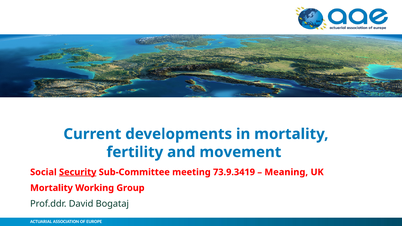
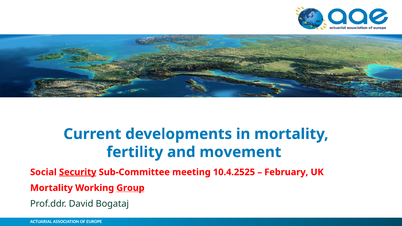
73.9.3419: 73.9.3419 -> 10.4.2525
Meaning: Meaning -> February
Group underline: none -> present
